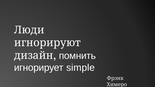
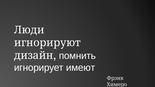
simple: simple -> имеют
